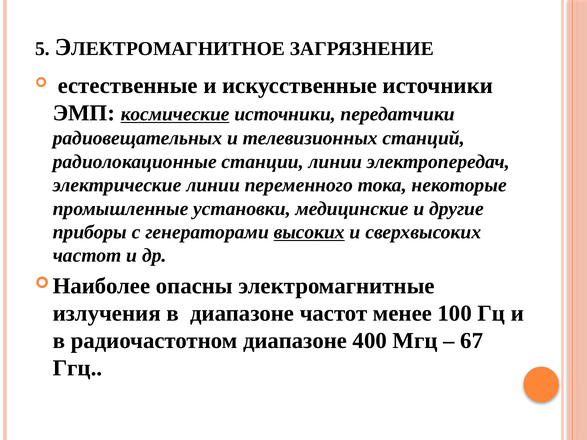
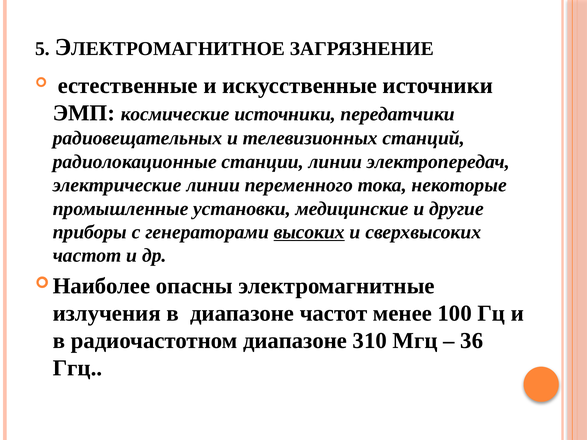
космические underline: present -> none
400: 400 -> 310
67: 67 -> 36
